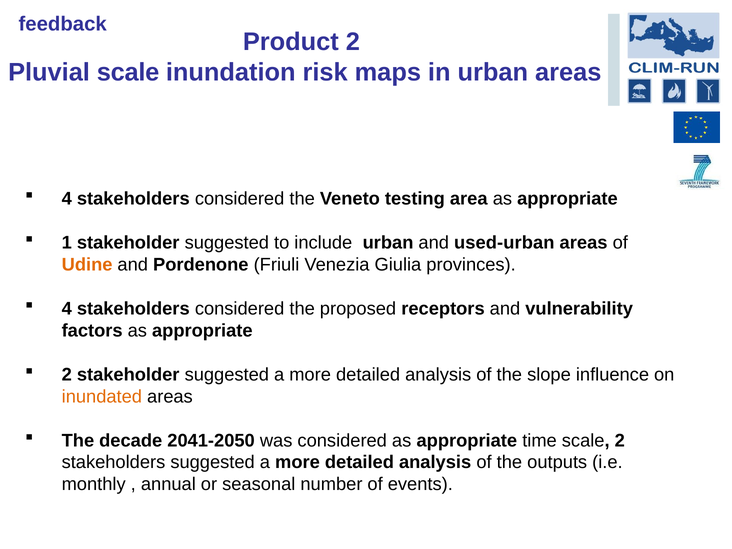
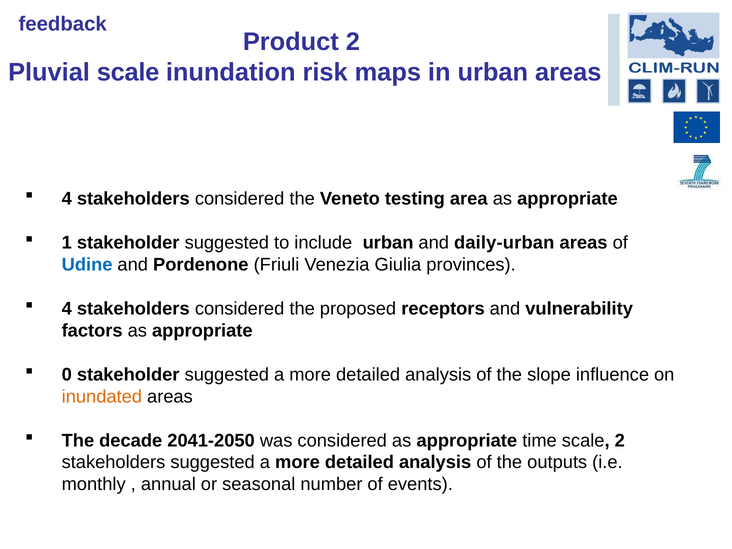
used-urban: used-urban -> daily-urban
Udine colour: orange -> blue
2 at (67, 375): 2 -> 0
